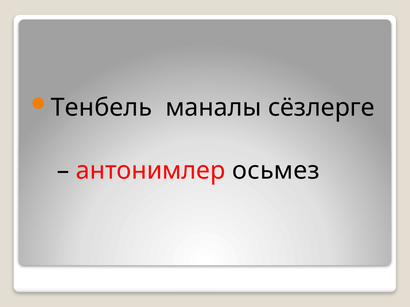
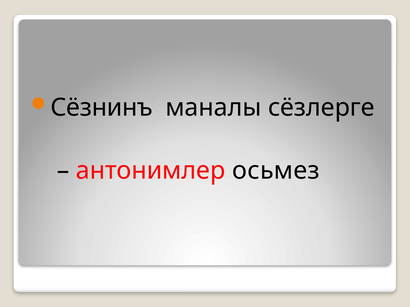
Тенбель: Тенбель -> Сёзнинъ
